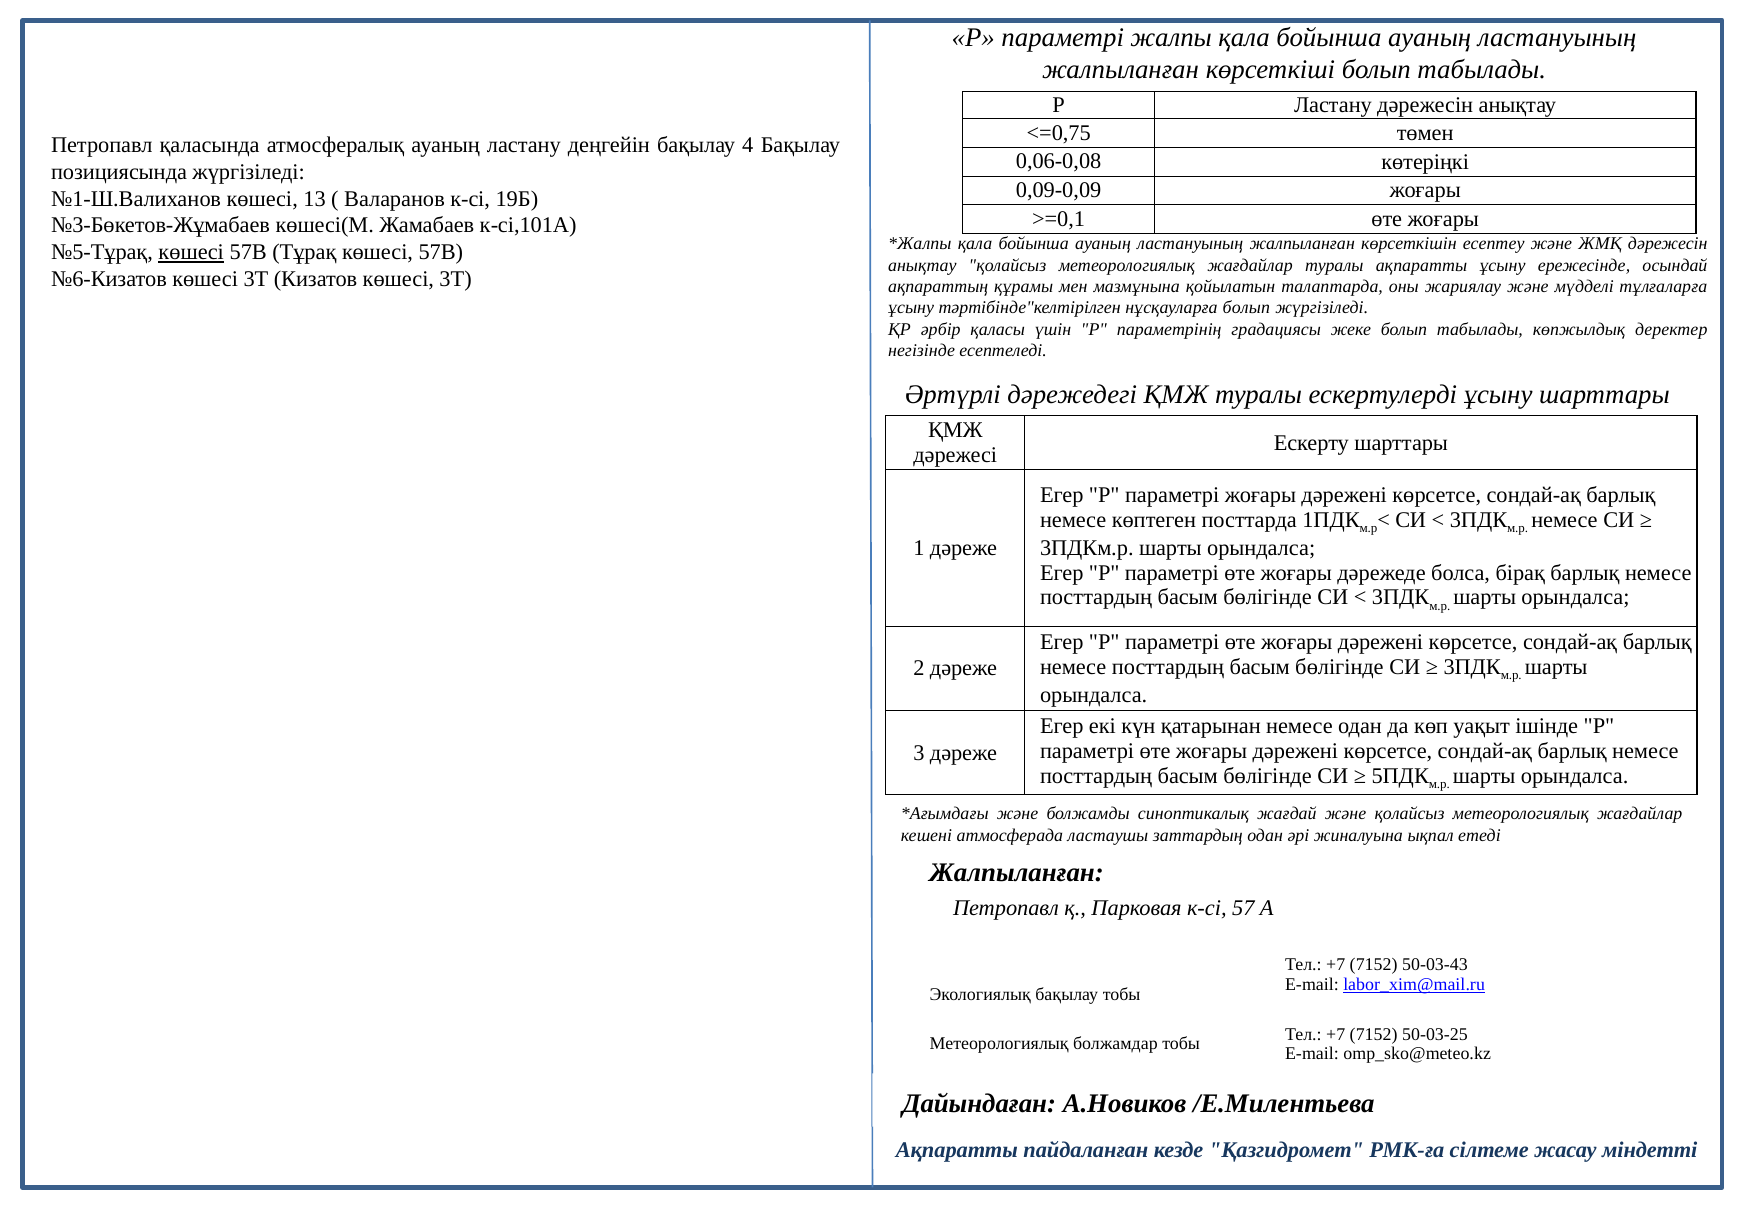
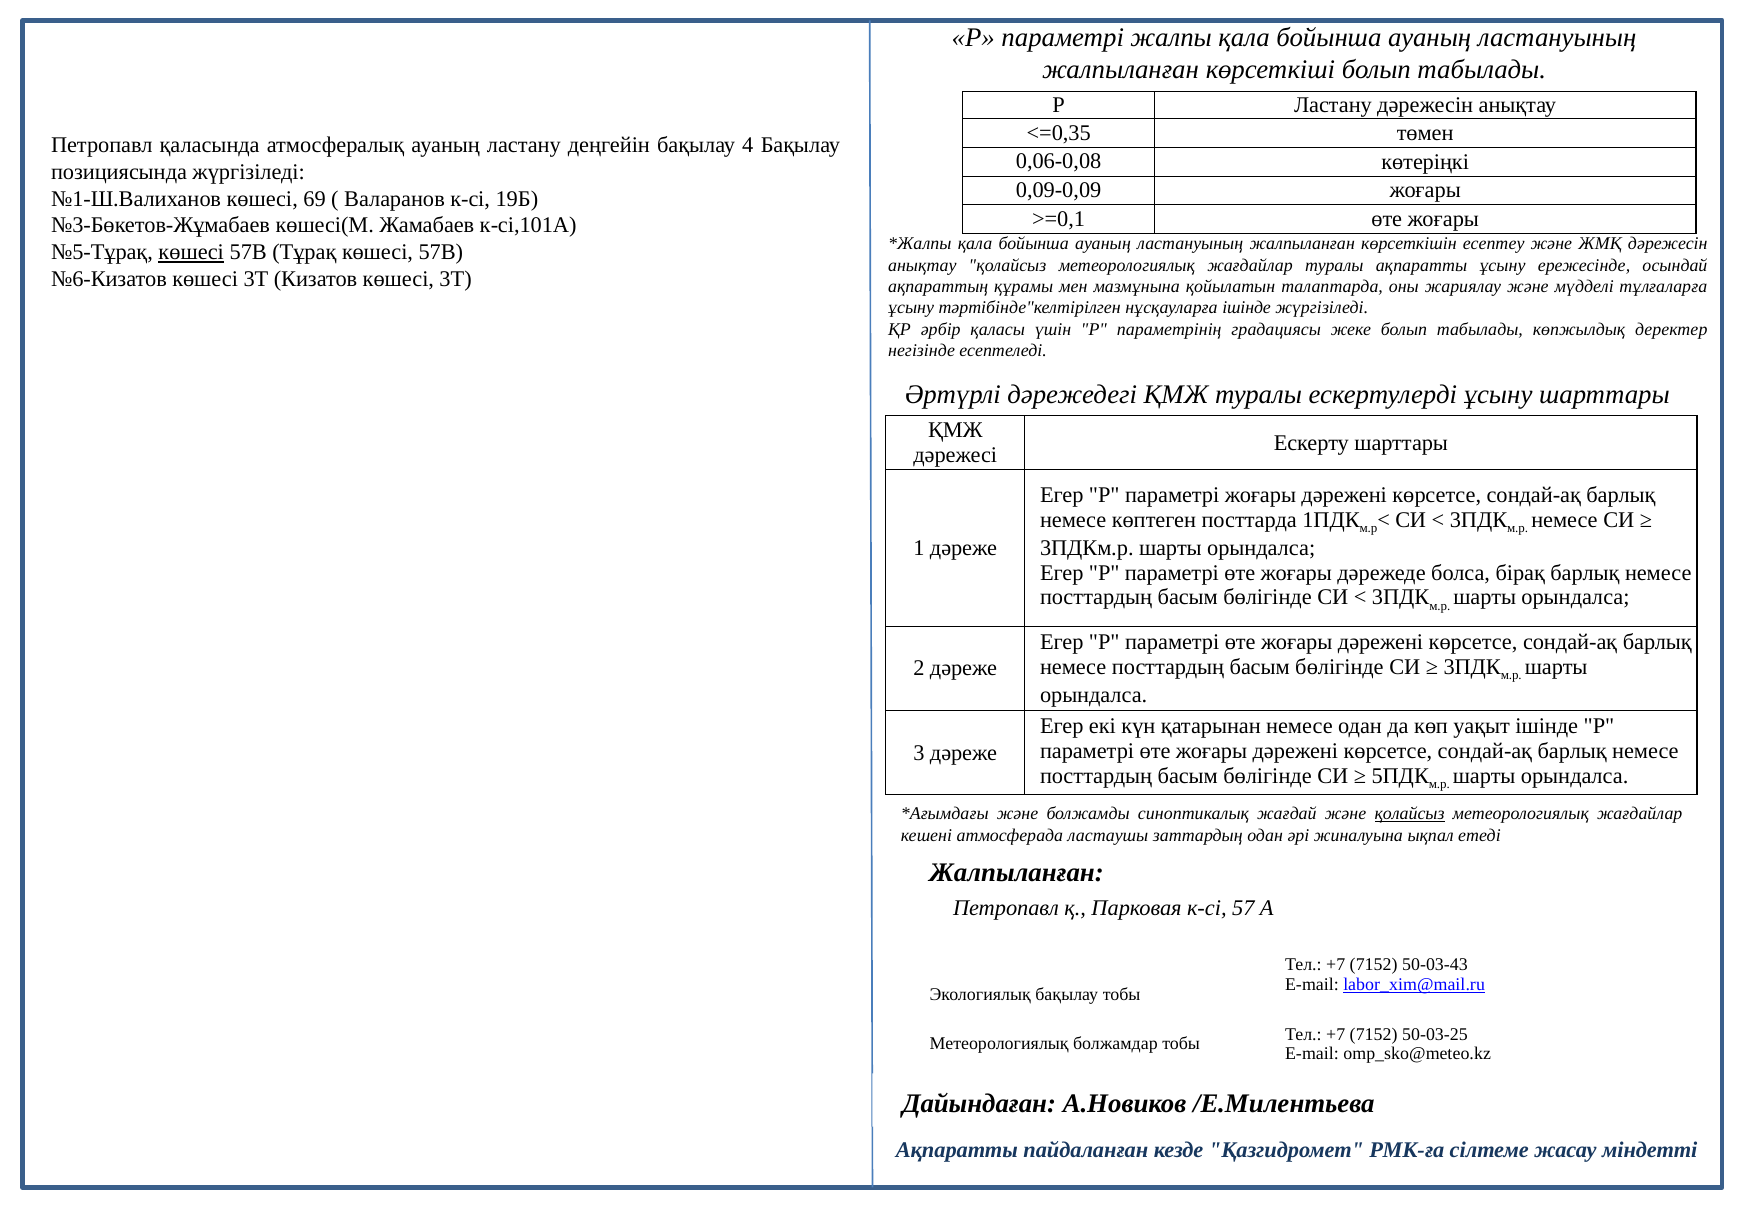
<=0,75: <=0,75 -> <=0,35
13: 13 -> 69
нұсқауларға болып: болып -> ішінде
қолайсыз at (1410, 814) underline: none -> present
